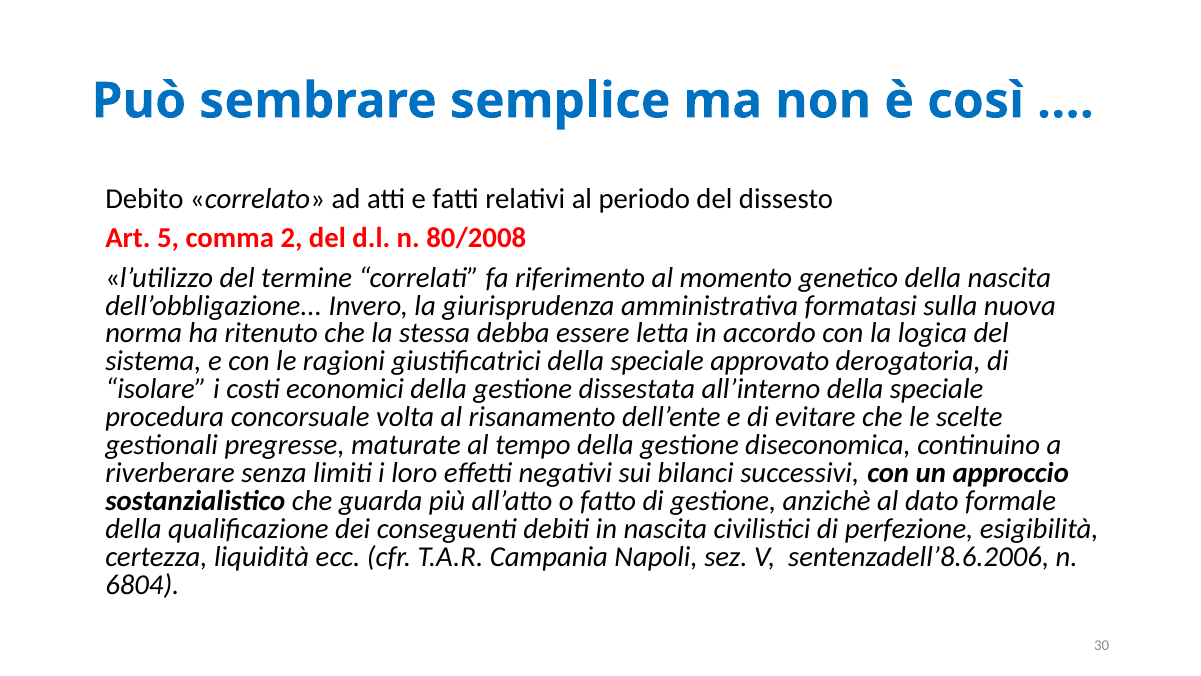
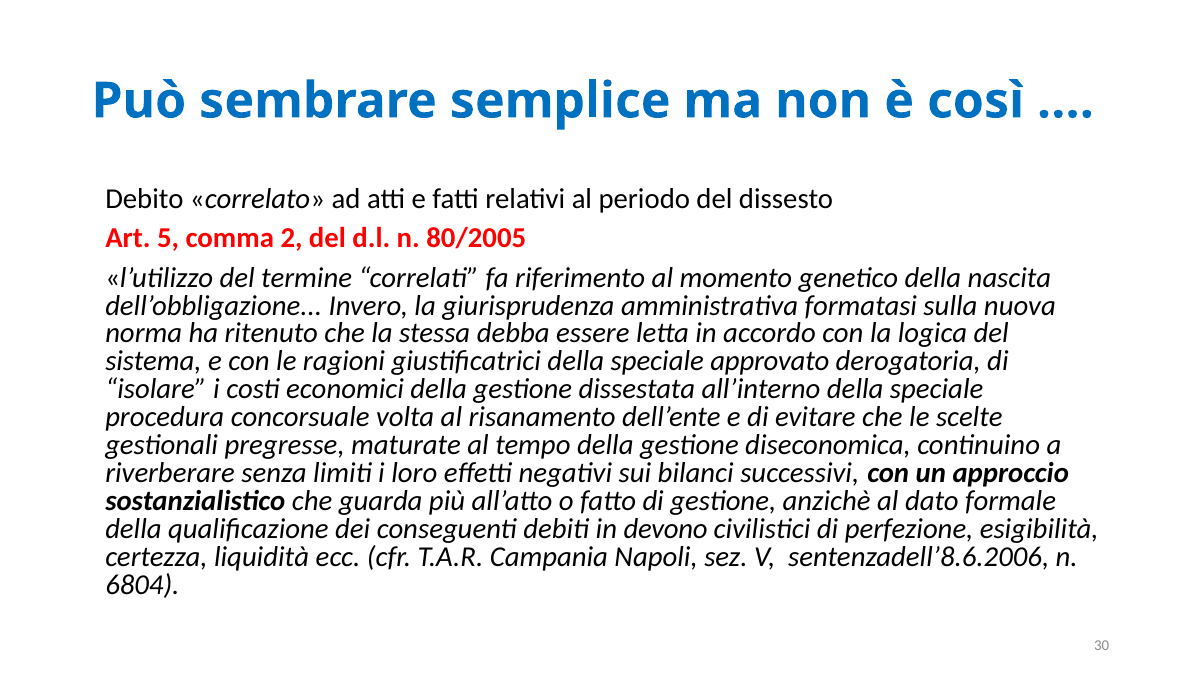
80/2008: 80/2008 -> 80/2005
in nascita: nascita -> devono
